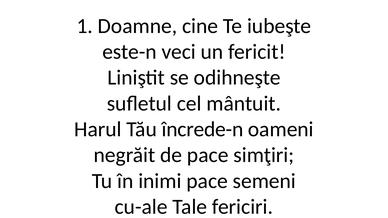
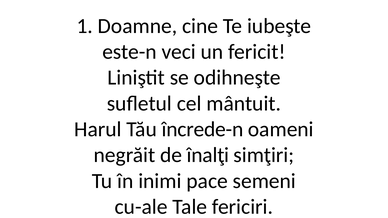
de pace: pace -> înalţi
